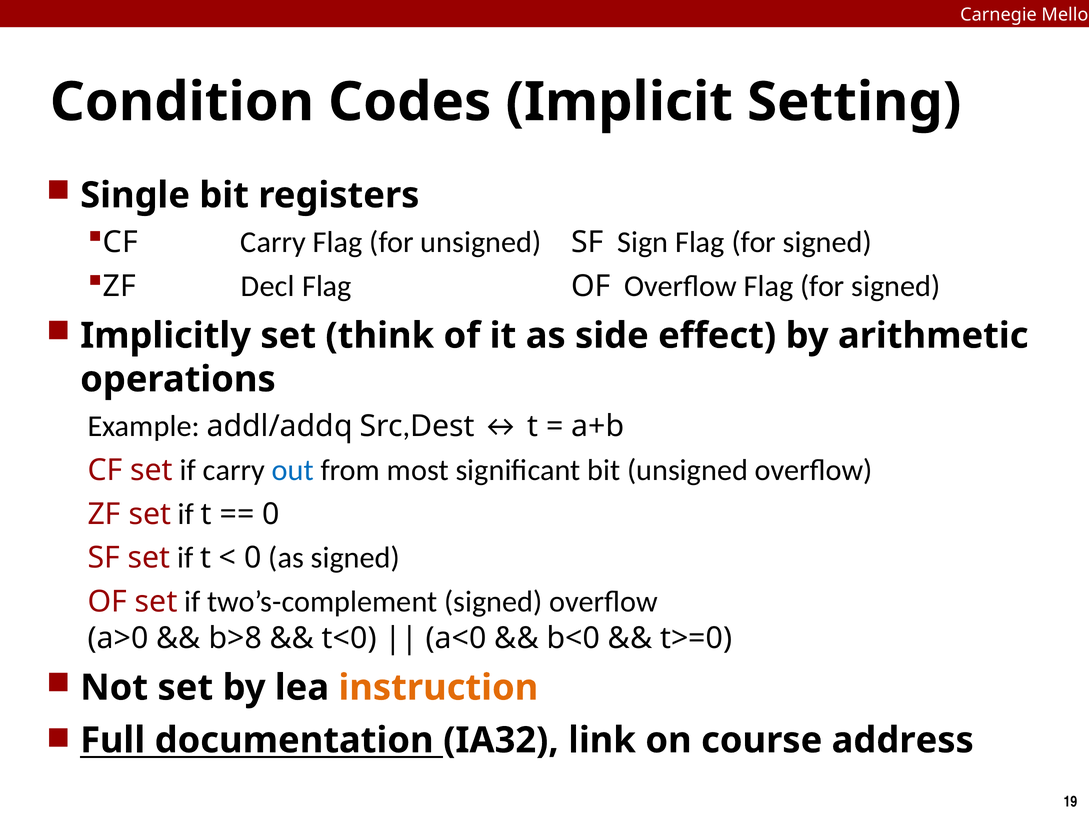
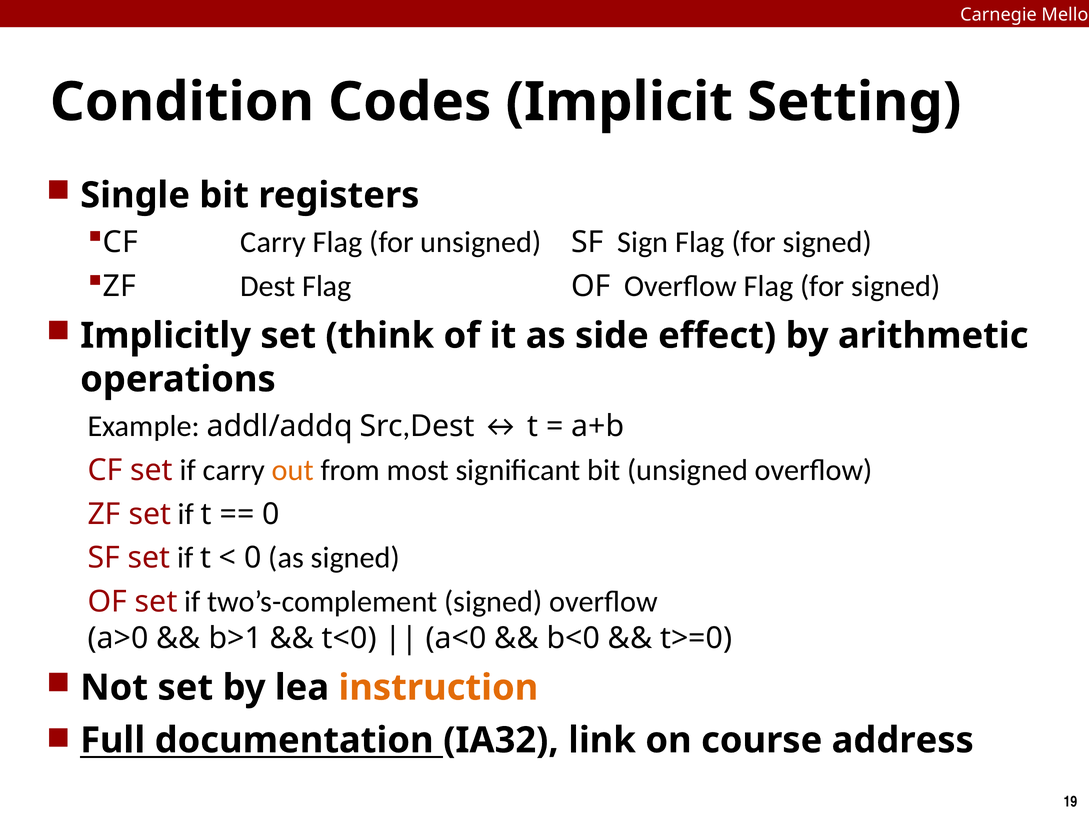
ZF Decl: Decl -> Dest
out colour: blue -> orange
b>8: b>8 -> b>1
